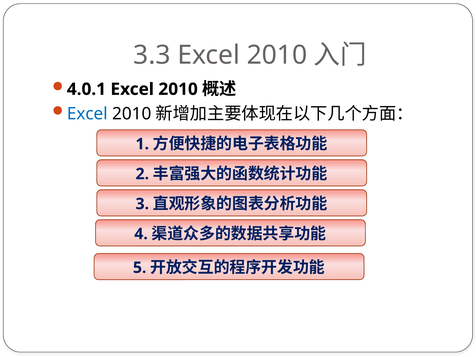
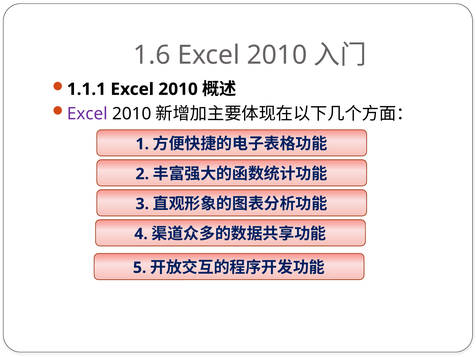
3.3: 3.3 -> 1.6
4.0.1: 4.0.1 -> 1.1.1
Excel at (87, 114) colour: blue -> purple
